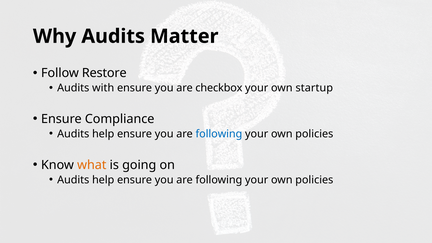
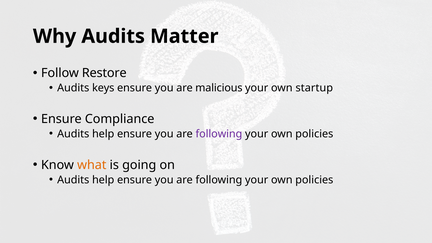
with: with -> keys
checkbox: checkbox -> malicious
following at (219, 134) colour: blue -> purple
